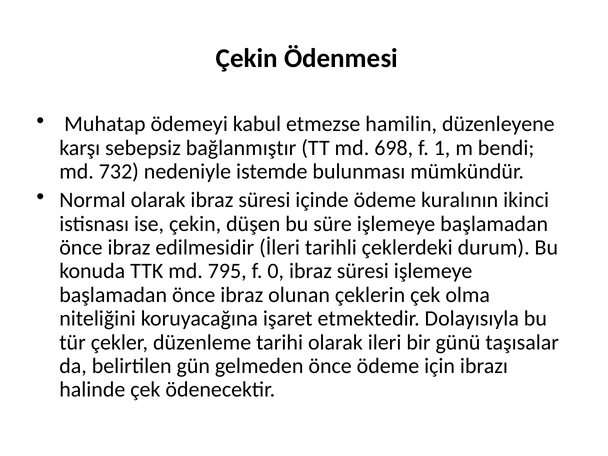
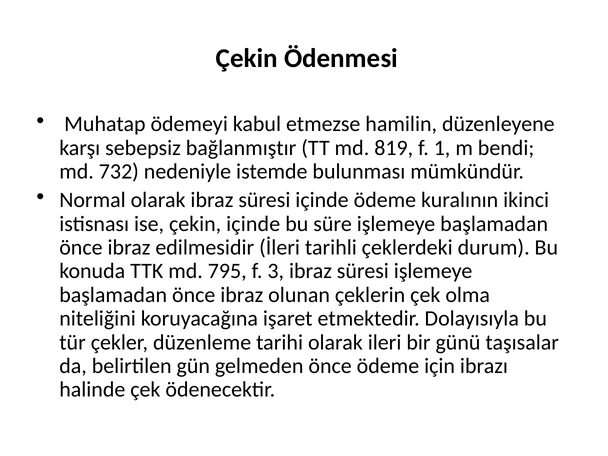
698: 698 -> 819
çekin düşen: düşen -> içinde
0: 0 -> 3
